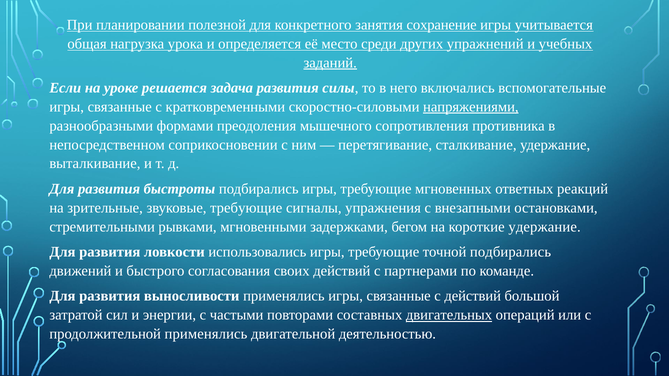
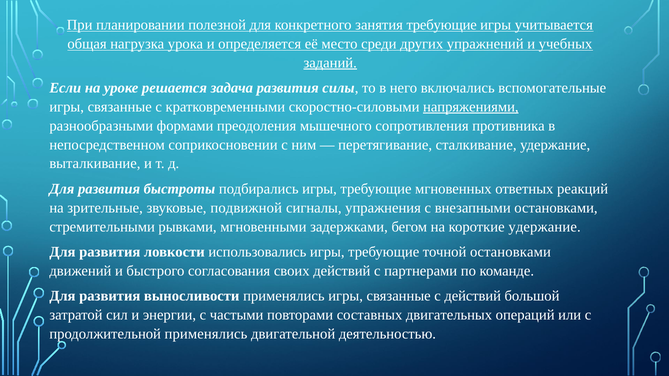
занятия сохранение: сохранение -> требующие
звуковые требующие: требующие -> подвижной
точной подбирались: подбирались -> остановками
двигательных underline: present -> none
